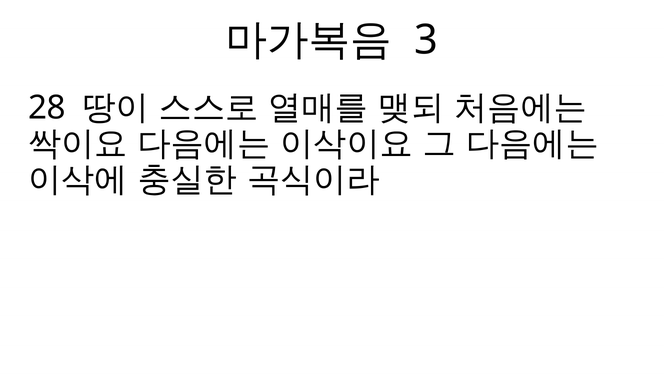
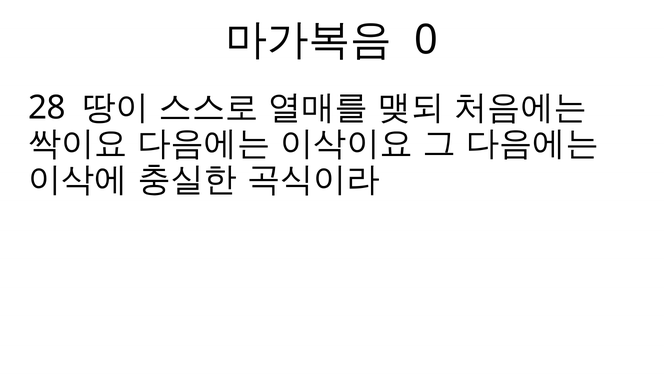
3: 3 -> 0
